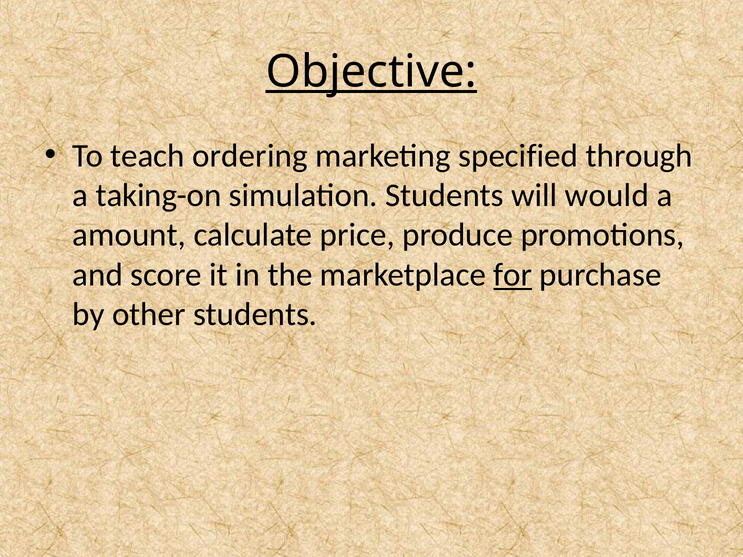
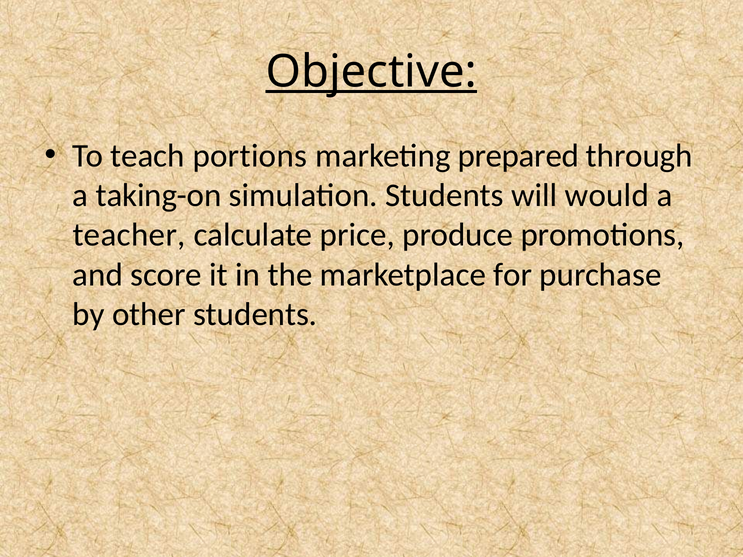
ordering: ordering -> portions
specified: specified -> prepared
amount: amount -> teacher
for underline: present -> none
